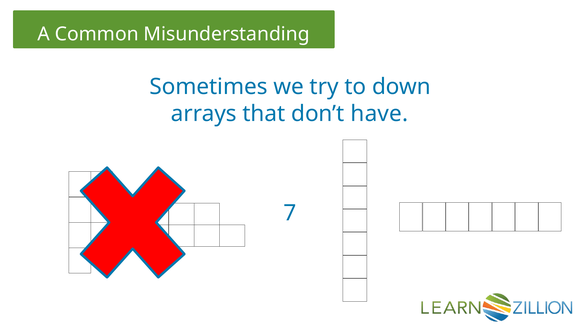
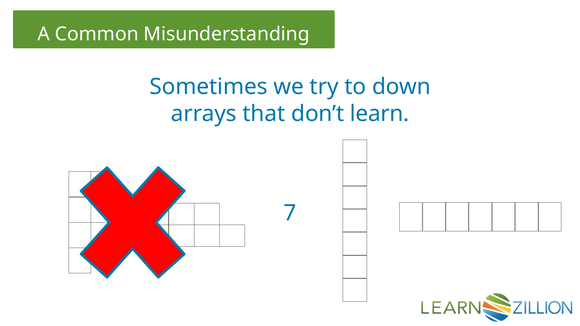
have: have -> learn
